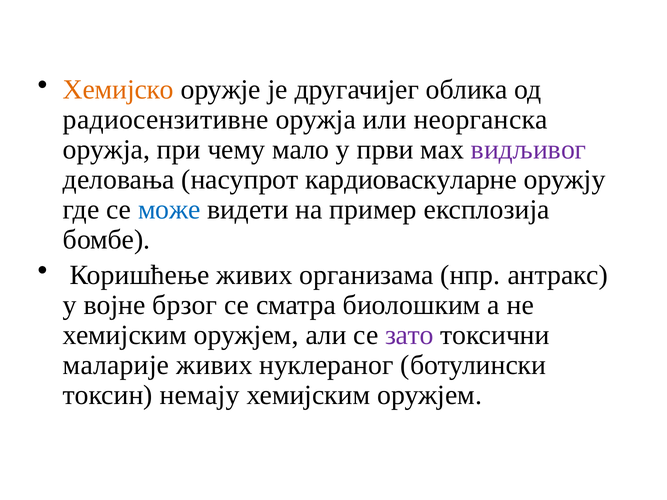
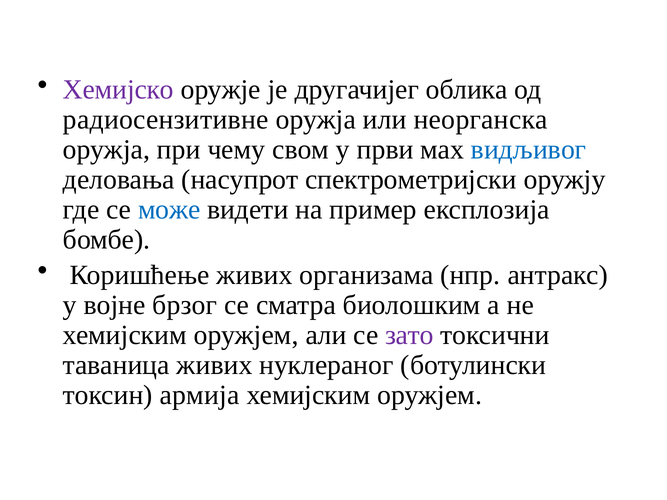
Хемијско colour: orange -> purple
мало: мало -> свом
видљивог colour: purple -> blue
кардиоваскуларне: кардиоваскуларне -> спектрометријски
маларије: маларије -> таваница
немају: немају -> армија
